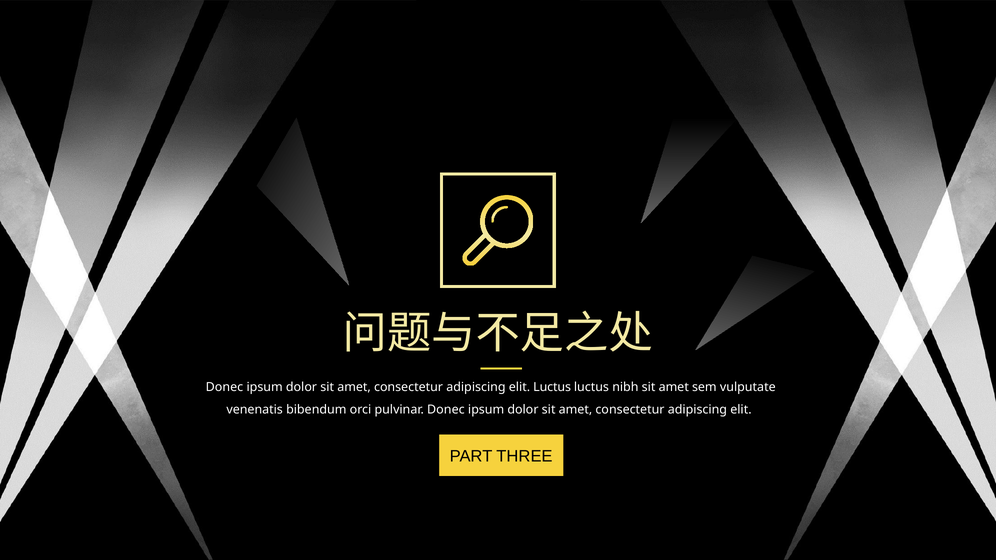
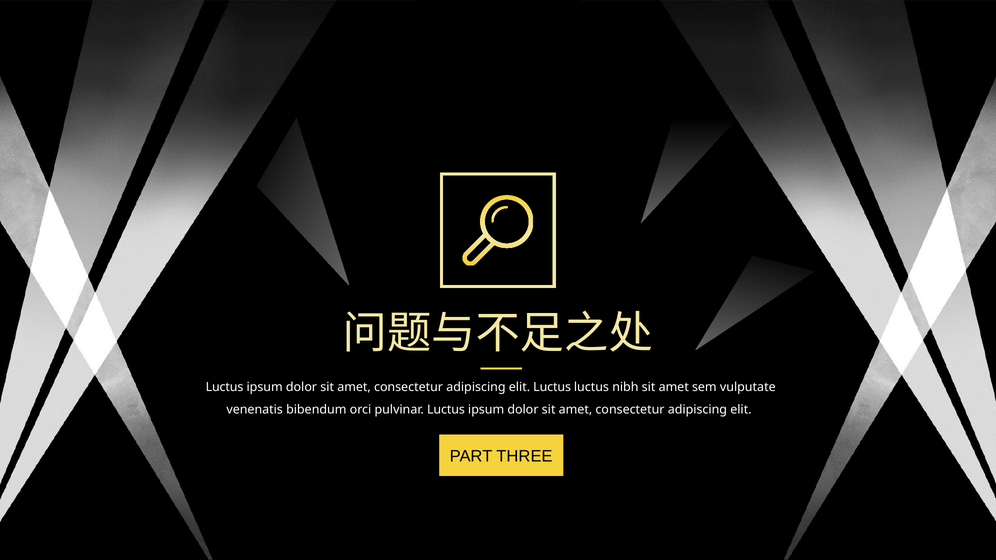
Donec at (224, 388): Donec -> Luctus
pulvinar Donec: Donec -> Luctus
